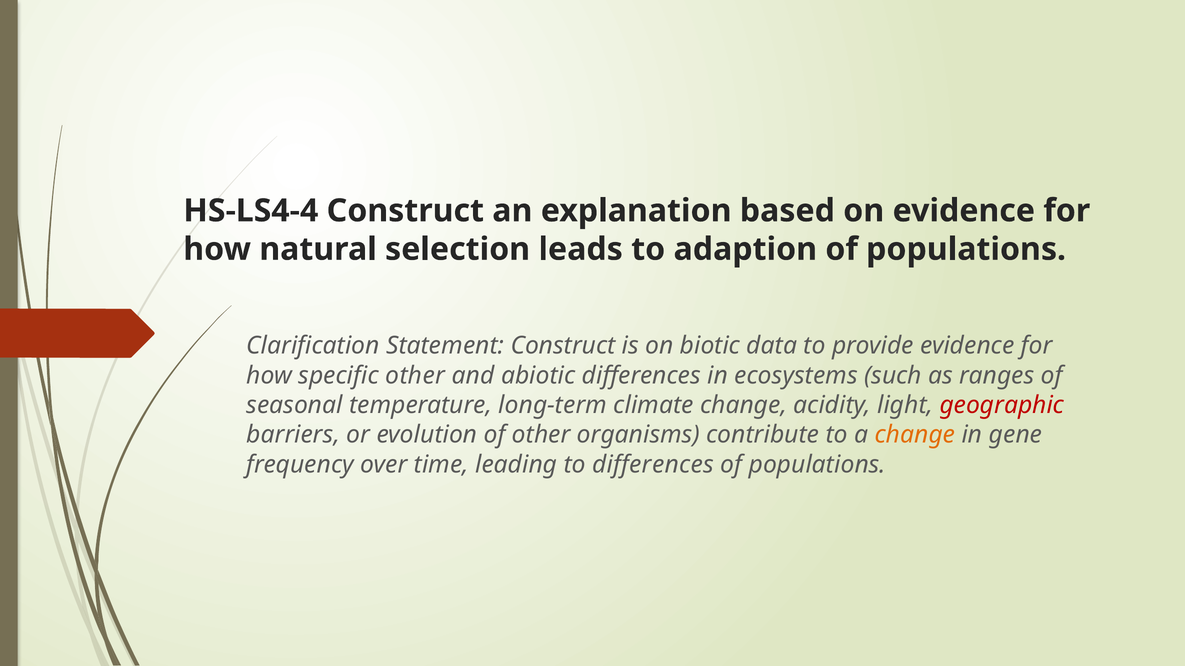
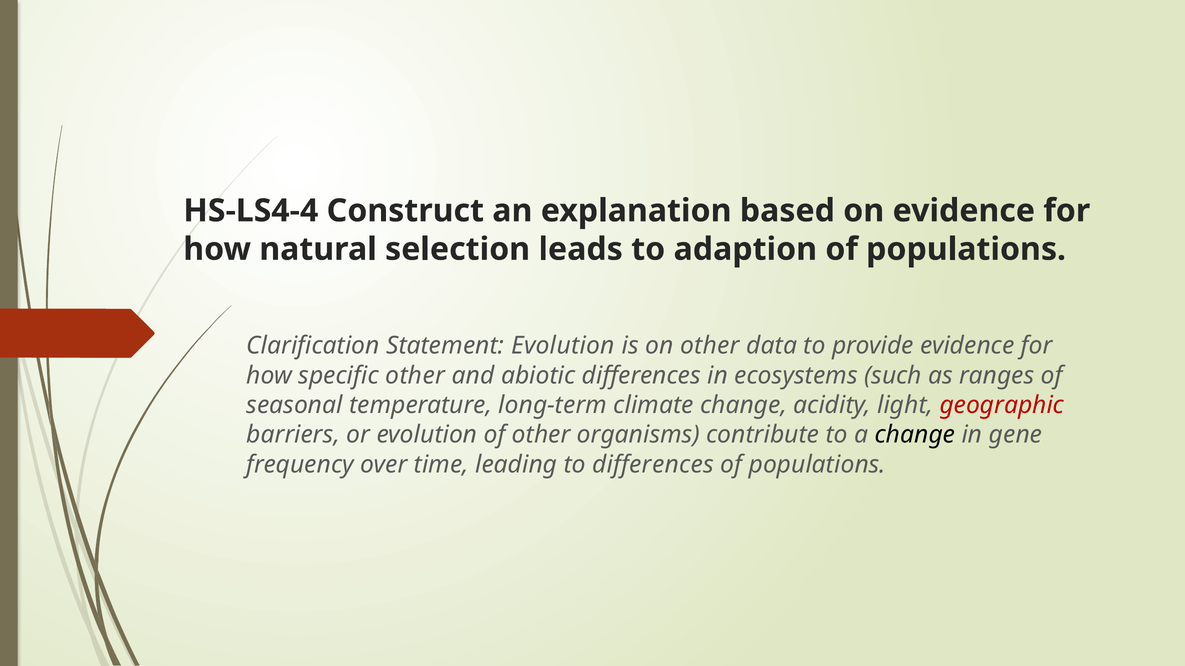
Statement Construct: Construct -> Evolution
on biotic: biotic -> other
change at (915, 435) colour: orange -> black
